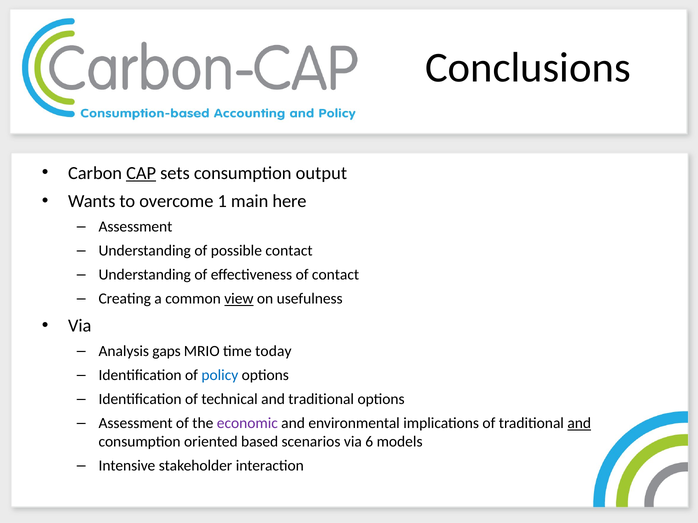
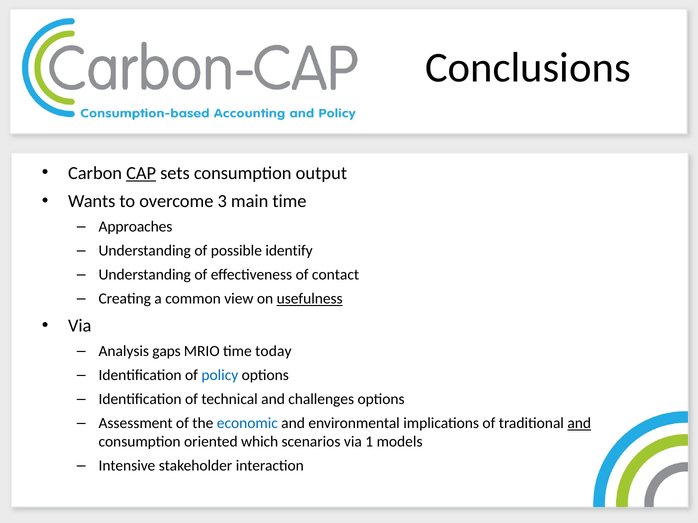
1: 1 -> 3
main here: here -> time
Assessment at (135, 227): Assessment -> Approaches
possible contact: contact -> identify
view underline: present -> none
usefulness underline: none -> present
and traditional: traditional -> challenges
economic colour: purple -> blue
based: based -> which
6: 6 -> 1
